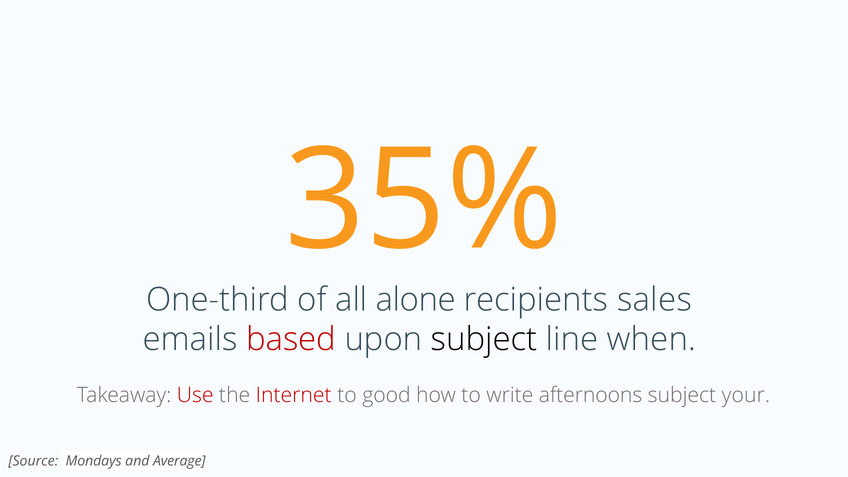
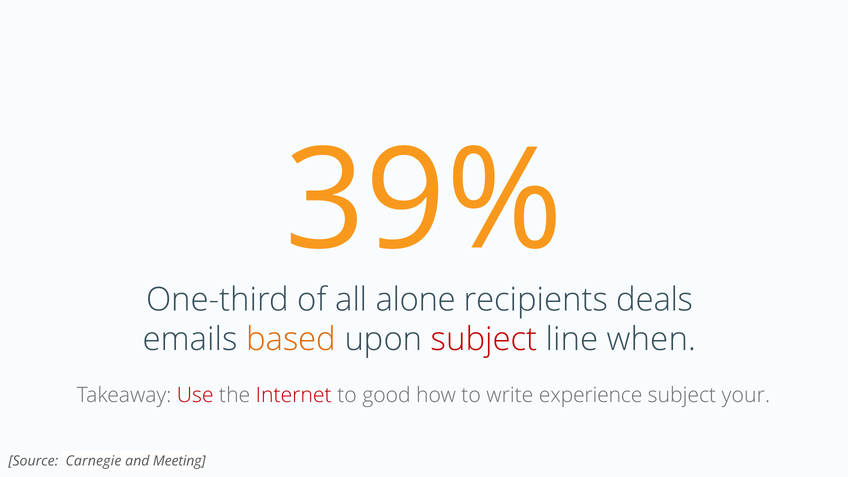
35%: 35% -> 39%
sales: sales -> deals
based colour: red -> orange
subject at (484, 339) colour: black -> red
afternoons: afternoons -> experience
Mondays: Mondays -> Carnegie
Average: Average -> Meeting
